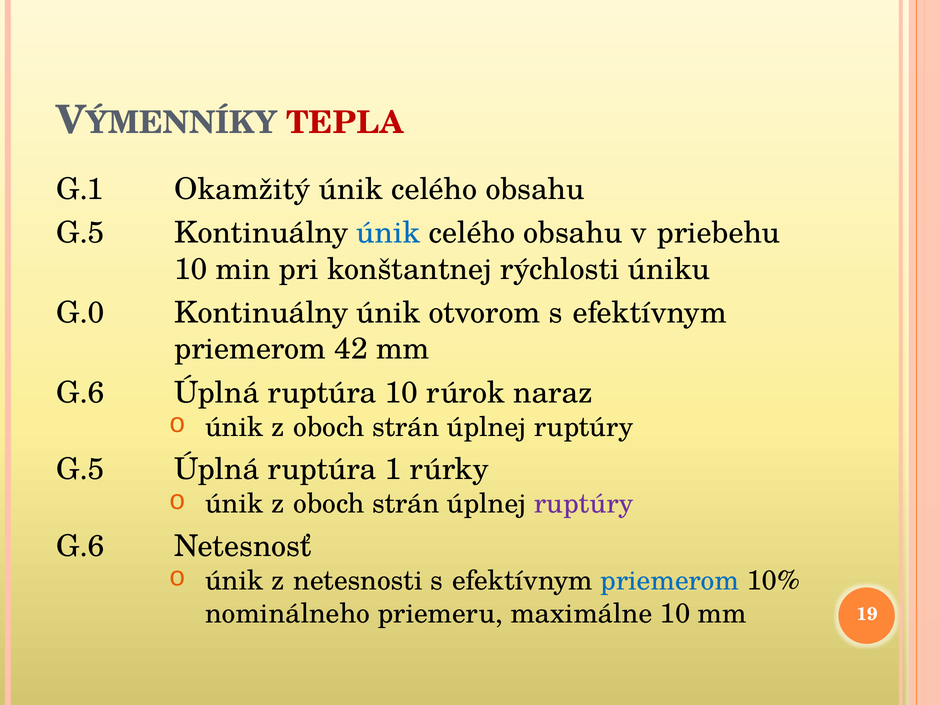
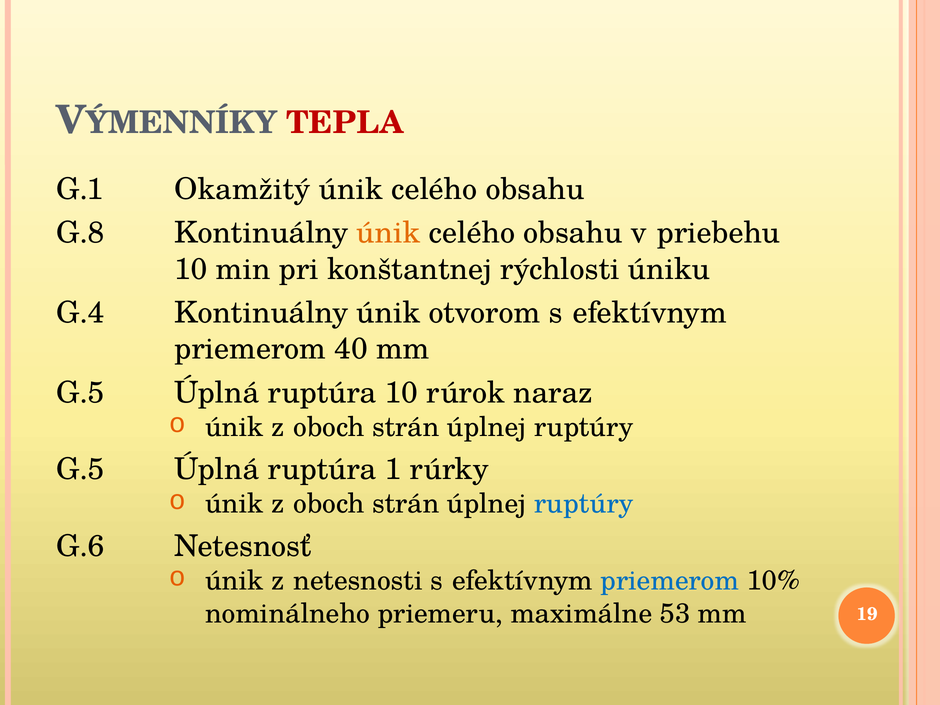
G.5 at (80, 233): G.5 -> G.8
únik at (388, 233) colour: blue -> orange
G.0: G.0 -> G.4
42: 42 -> 40
G.6 at (80, 393): G.6 -> G.5
ruptúry at (584, 504) colour: purple -> blue
maximálne 10: 10 -> 53
